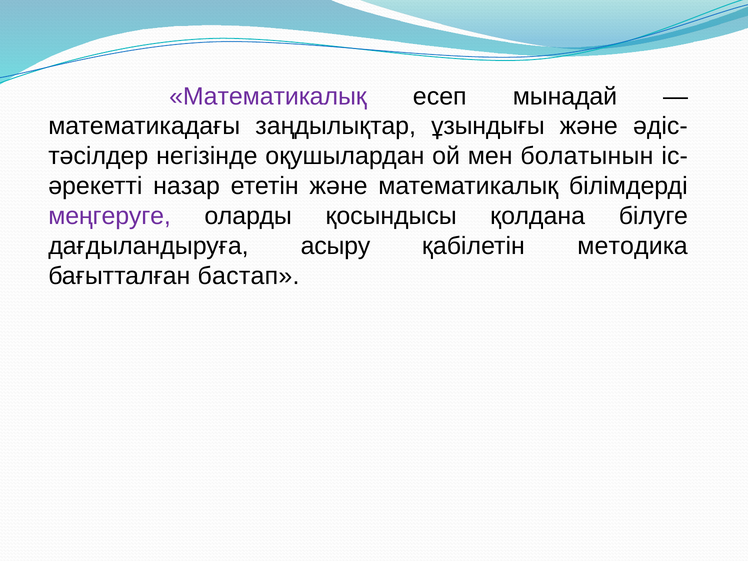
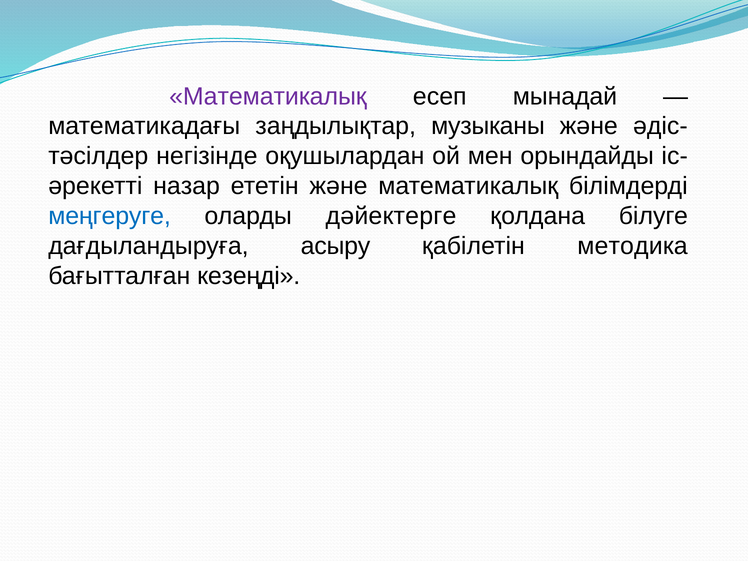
ұзындығы: ұзындығы -> музыканы
болатынын: болатынын -> орындайды
меңгеруге colour: purple -> blue
қосындысы: қосындысы -> дәйектерге
бастап: бастап -> кезеңді
